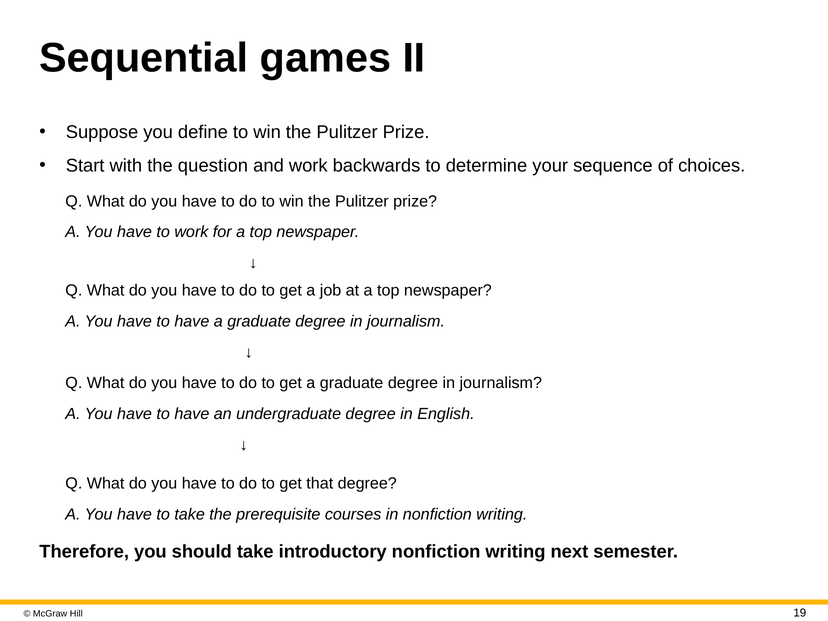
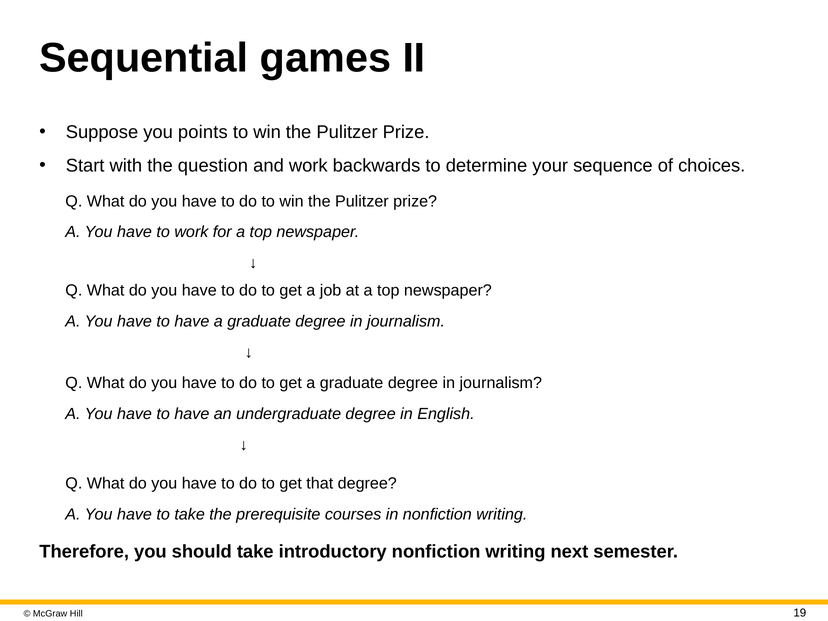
define: define -> points
